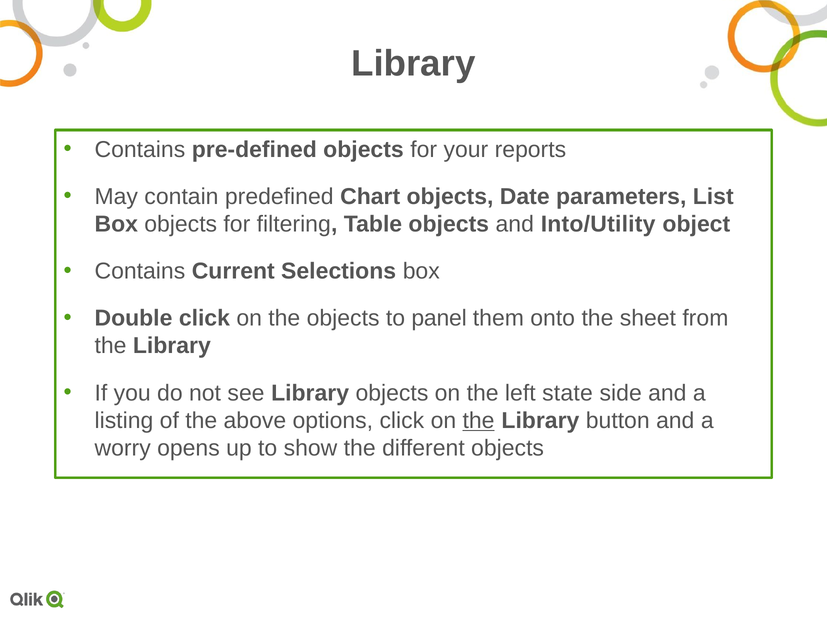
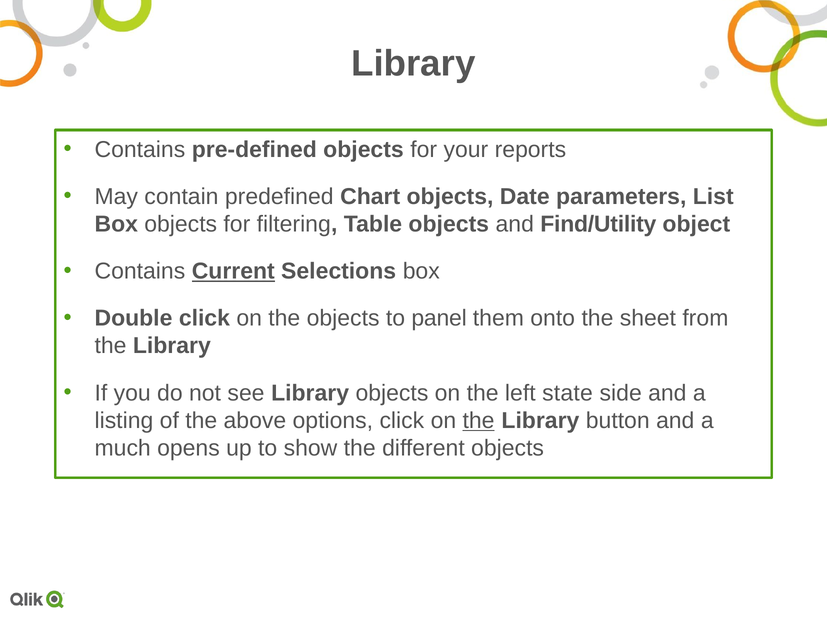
Into/Utility: Into/Utility -> Find/Utility
Current underline: none -> present
worry: worry -> much
